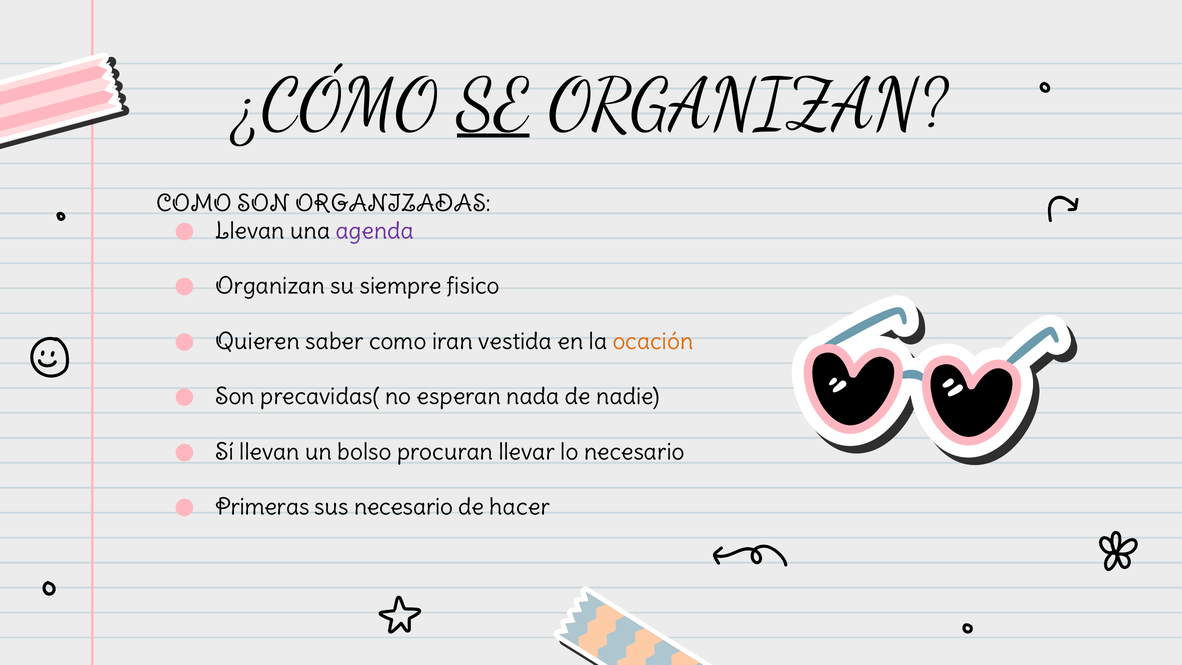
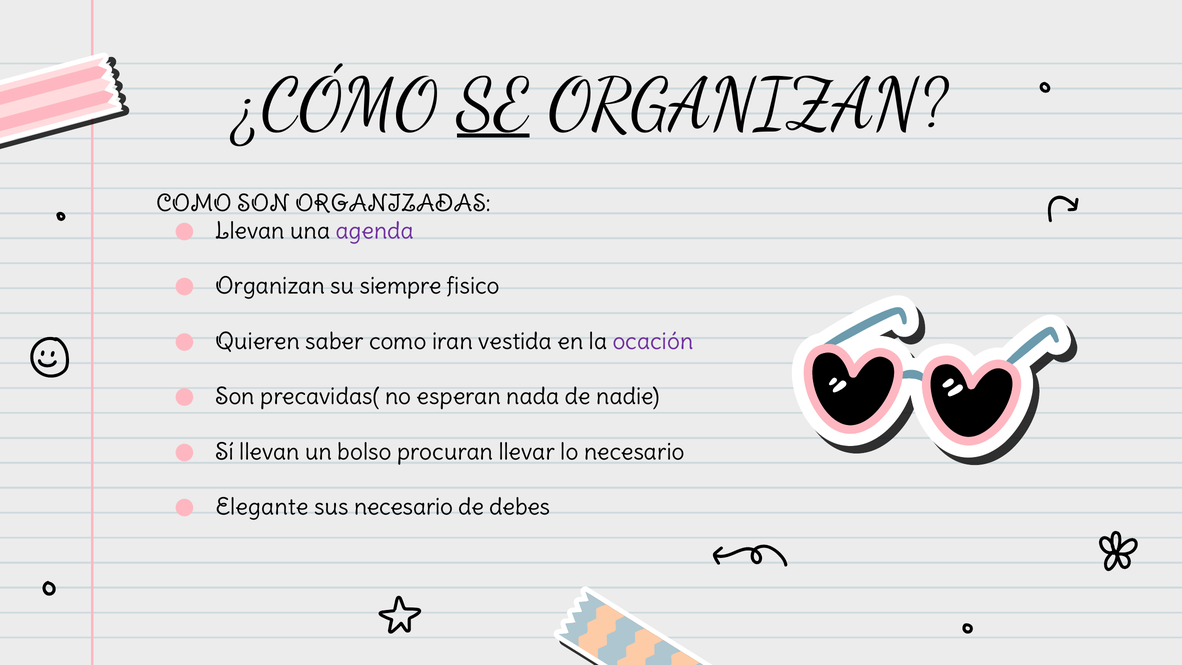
ocación colour: orange -> purple
Primeras: Primeras -> Elegante
hacer: hacer -> debes
